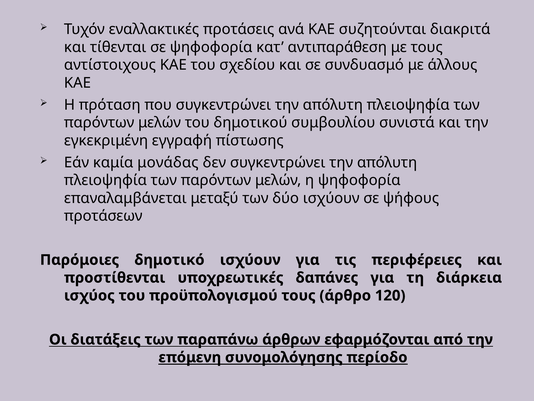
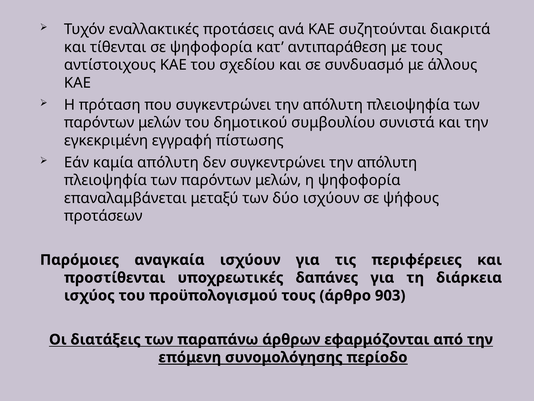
καμία μονάδας: μονάδας -> απόλυτη
δημοτικό: δημοτικό -> αναγκαία
120: 120 -> 903
